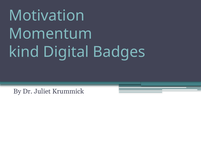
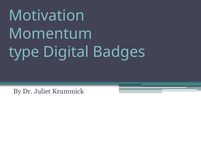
kind: kind -> type
